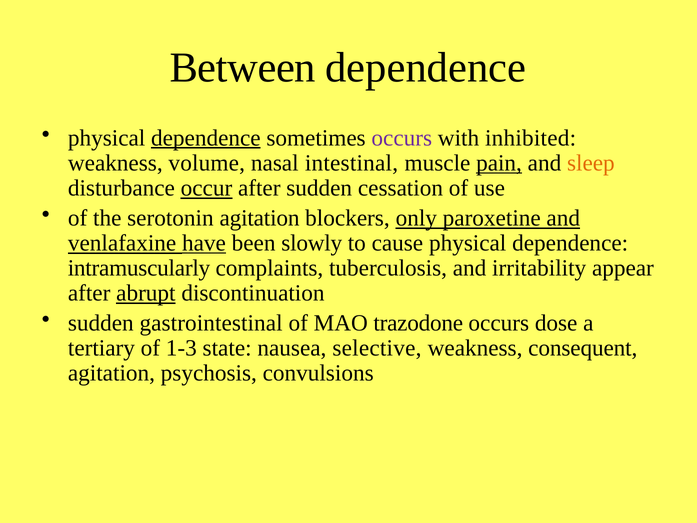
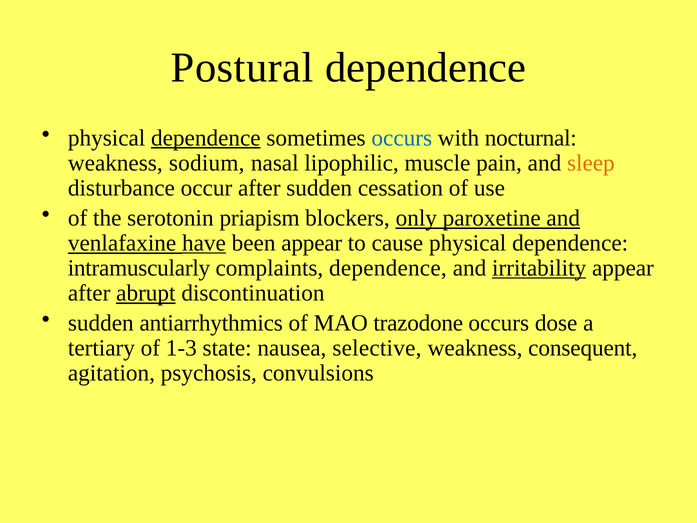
Between: Between -> Postural
occurs at (402, 138) colour: purple -> blue
inhibited: inhibited -> nocturnal
volume: volume -> sodium
intestinal: intestinal -> lipophilic
pain underline: present -> none
occur underline: present -> none
serotonin agitation: agitation -> priapism
been slowly: slowly -> appear
complaints tuberculosis: tuberculosis -> dependence
irritability underline: none -> present
gastrointestinal: gastrointestinal -> antiarrhythmics
